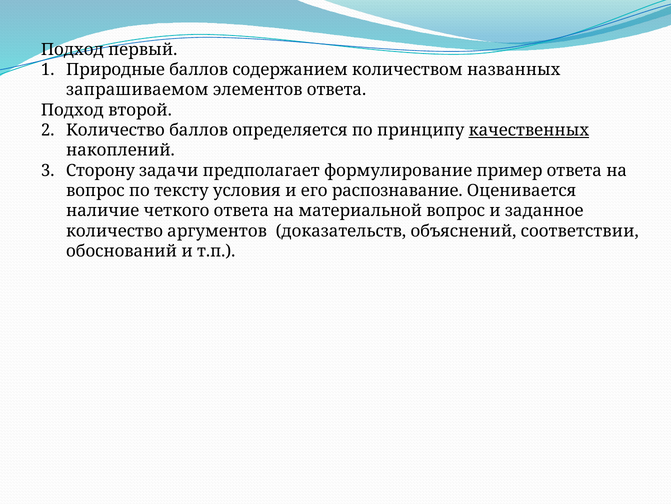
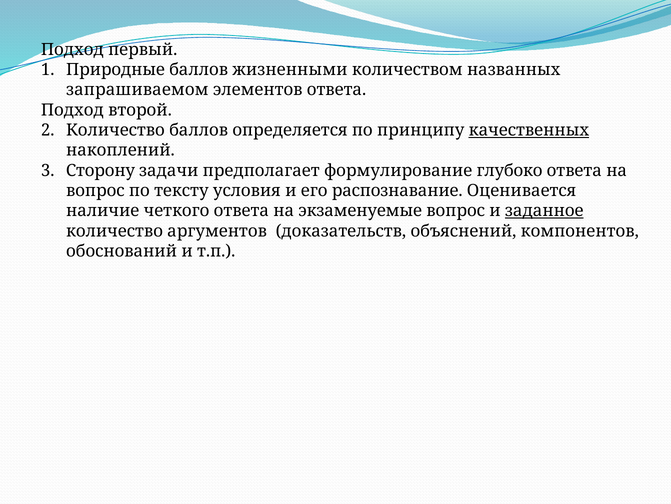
содержанием: содержанием -> жизненными
пример: пример -> глубоко
материальной: материальной -> экзаменуемые
заданное underline: none -> present
соответствии: соответствии -> компонентов
